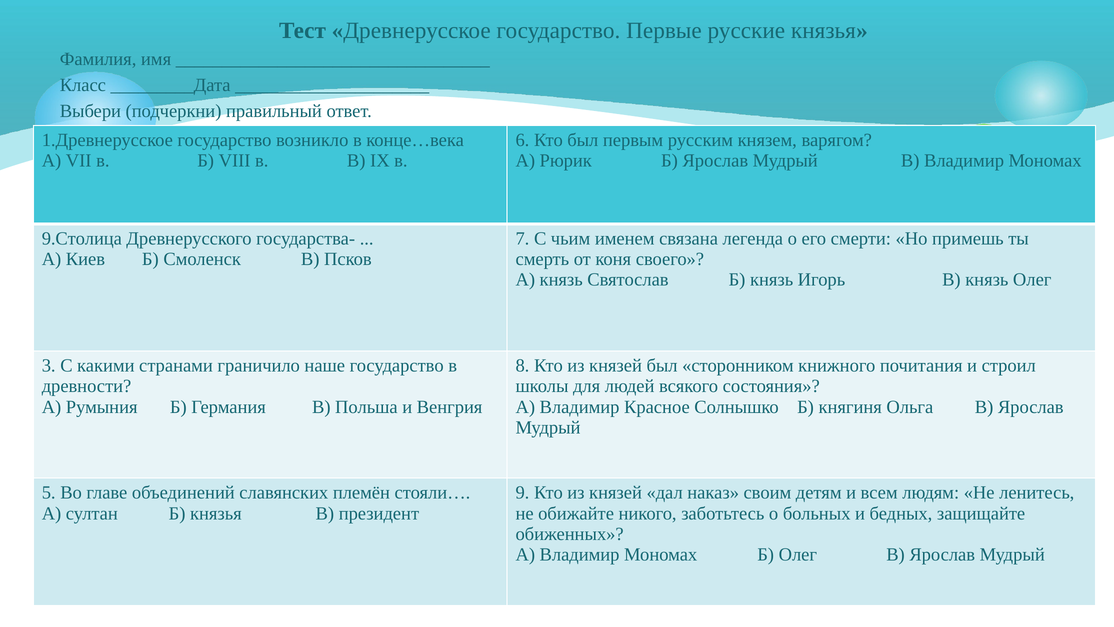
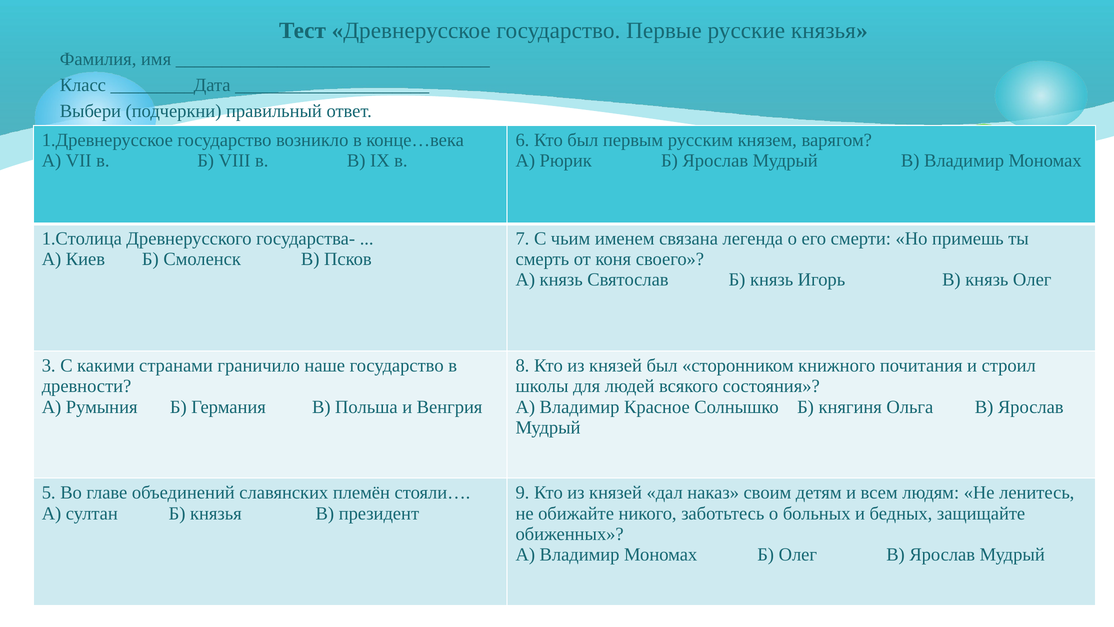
9.Столица: 9.Столица -> 1.Столица
